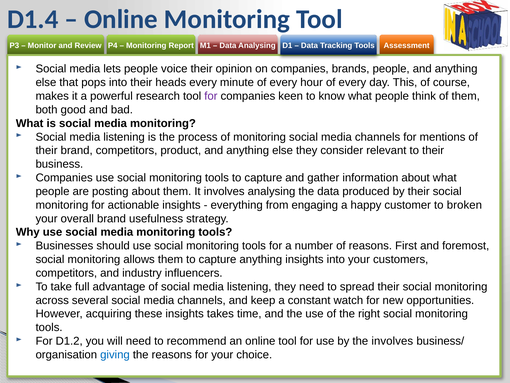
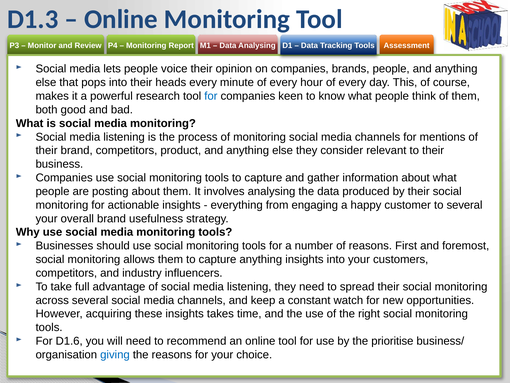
D1.4: D1.4 -> D1.3
for at (211, 96) colour: purple -> blue
to broken: broken -> several
D1.2: D1.2 -> D1.6
the involves: involves -> prioritise
